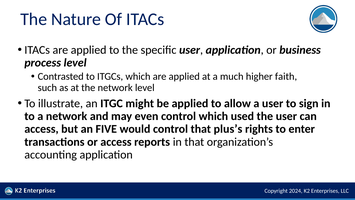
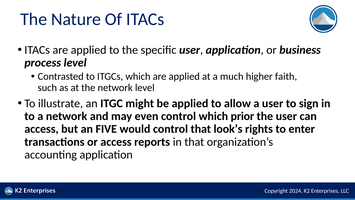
used: used -> prior
plus’s: plus’s -> look’s
